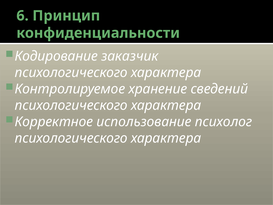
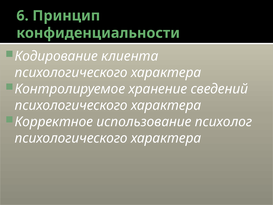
заказчик: заказчик -> клиента
